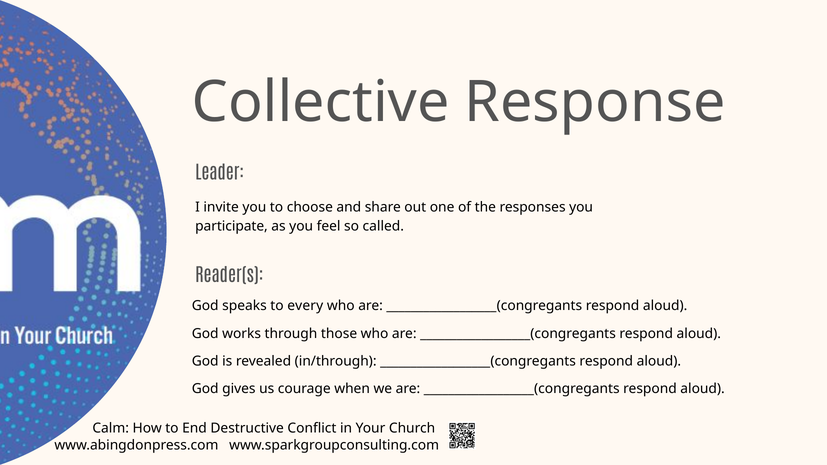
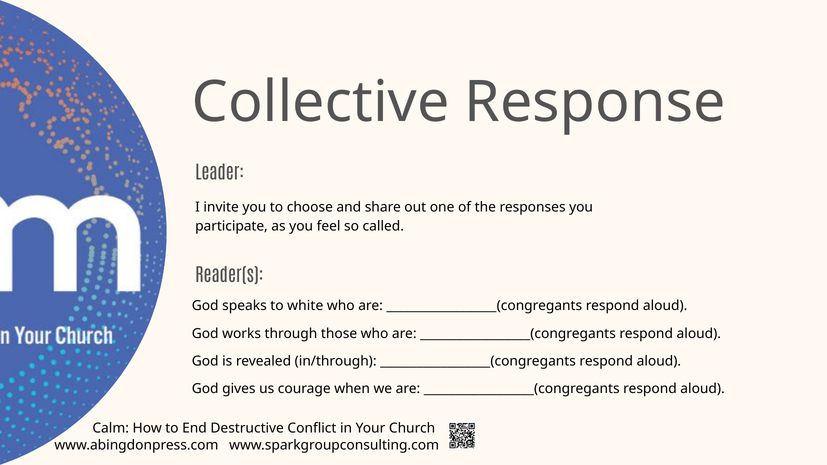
every: every -> white
